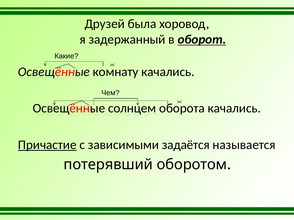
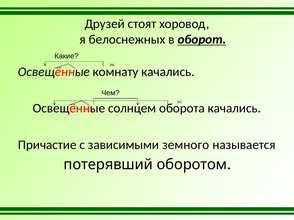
была: была -> стоят
задержанный: задержанный -> белоснежных
Причастие underline: present -> none
задаётся: задаётся -> земного
